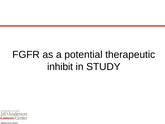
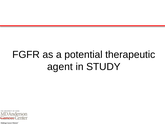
inhibit: inhibit -> agent
